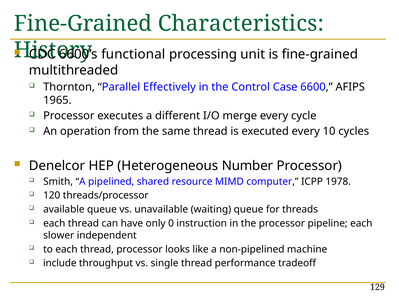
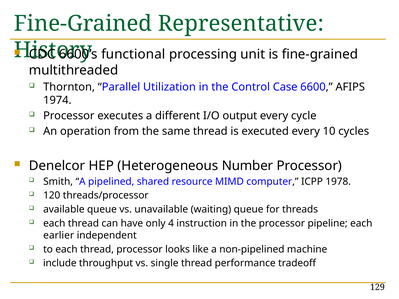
Characteristics: Characteristics -> Representative
Effectively: Effectively -> Utilization
1965: 1965 -> 1974
merge: merge -> output
0: 0 -> 4
slower: slower -> earlier
